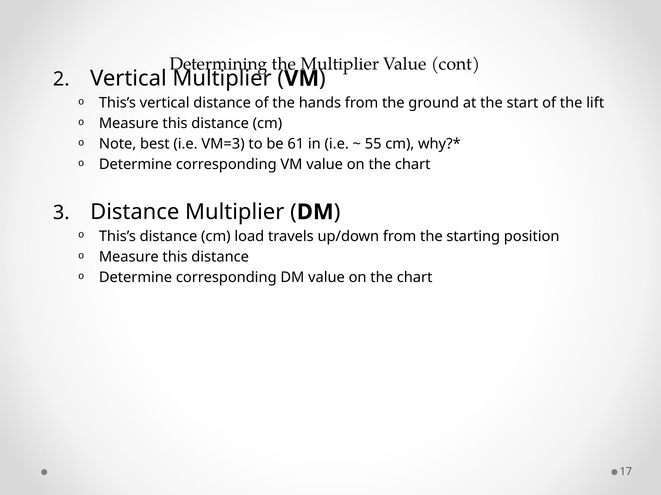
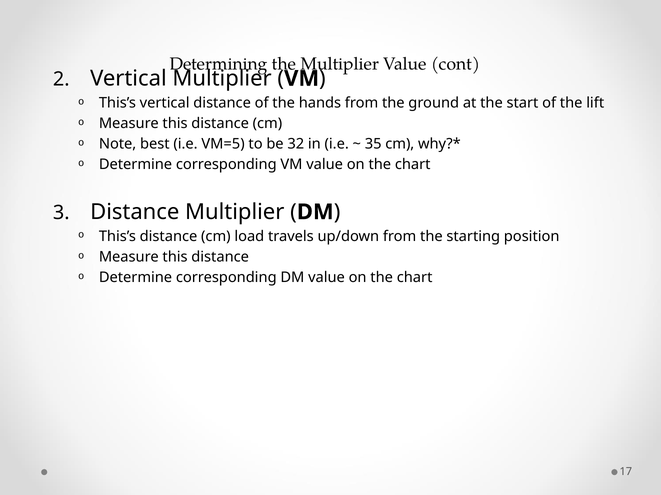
VM=3: VM=3 -> VM=5
61: 61 -> 32
55: 55 -> 35
